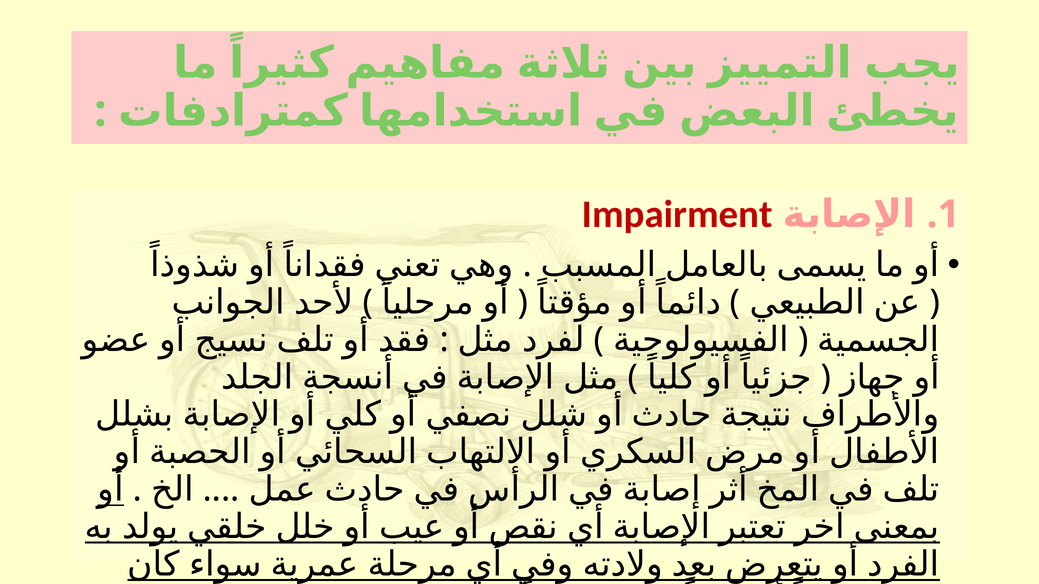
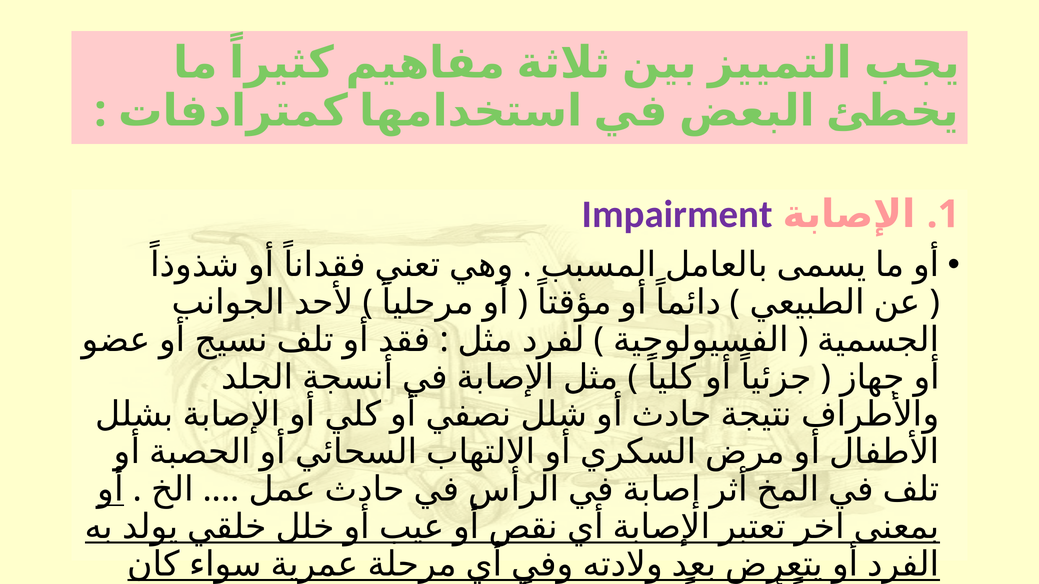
Impairment colour: red -> purple
